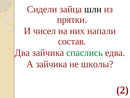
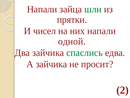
Сидели at (42, 9): Сидели -> Напали
шли colour: black -> green
состав: состав -> одной
школы: школы -> просит
